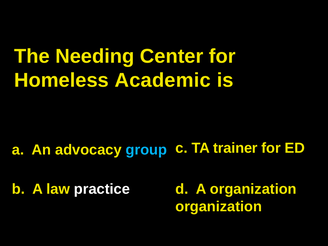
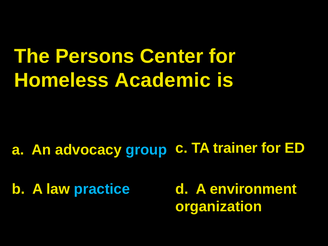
Needing: Needing -> Persons
practice colour: white -> light blue
A organization: organization -> environment
